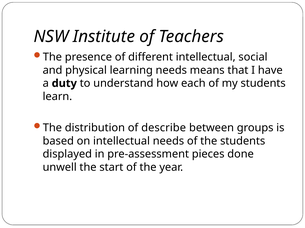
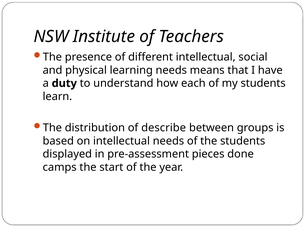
unwell: unwell -> camps
